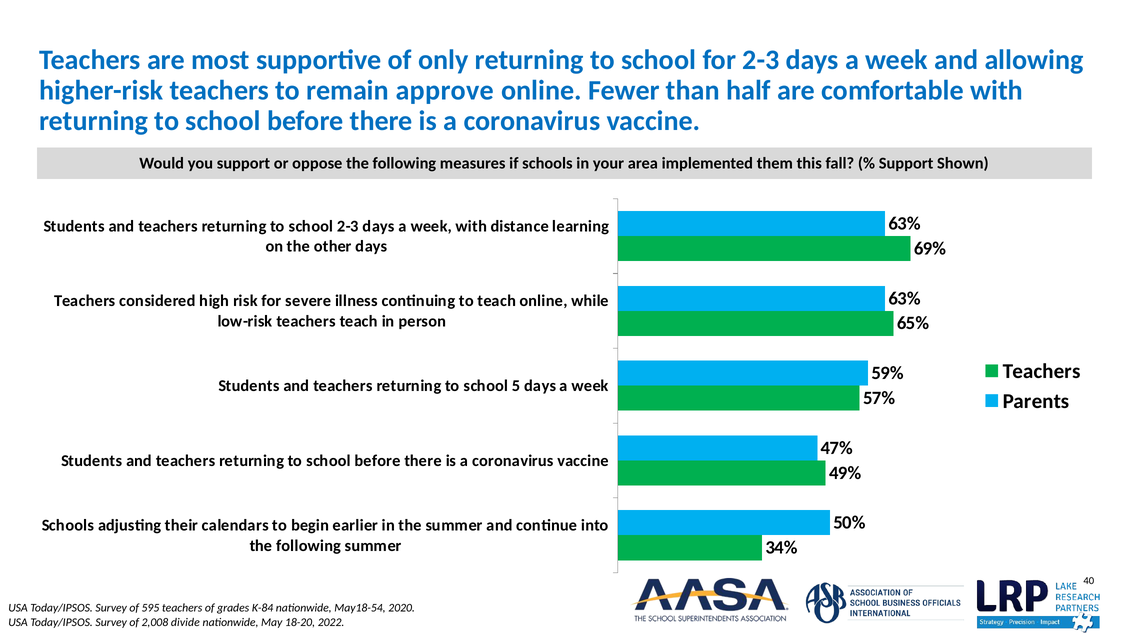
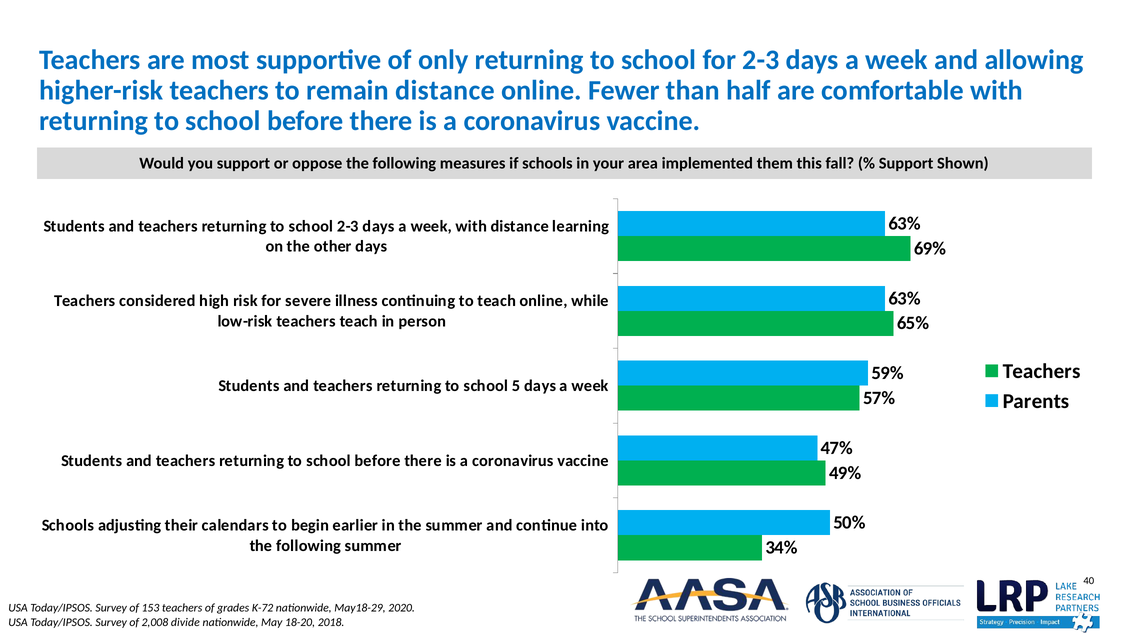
remain approve: approve -> distance
595: 595 -> 153
K-84: K-84 -> K-72
May18-54: May18-54 -> May18-29
2022: 2022 -> 2018
